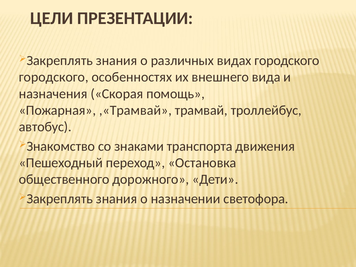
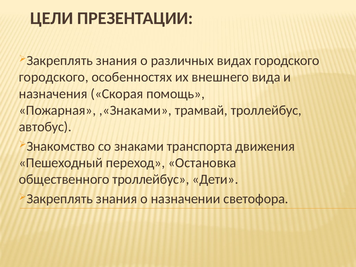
,«Трамвай: ,«Трамвай -> ,«Знаками
общественного дорожного: дорожного -> троллейбус
